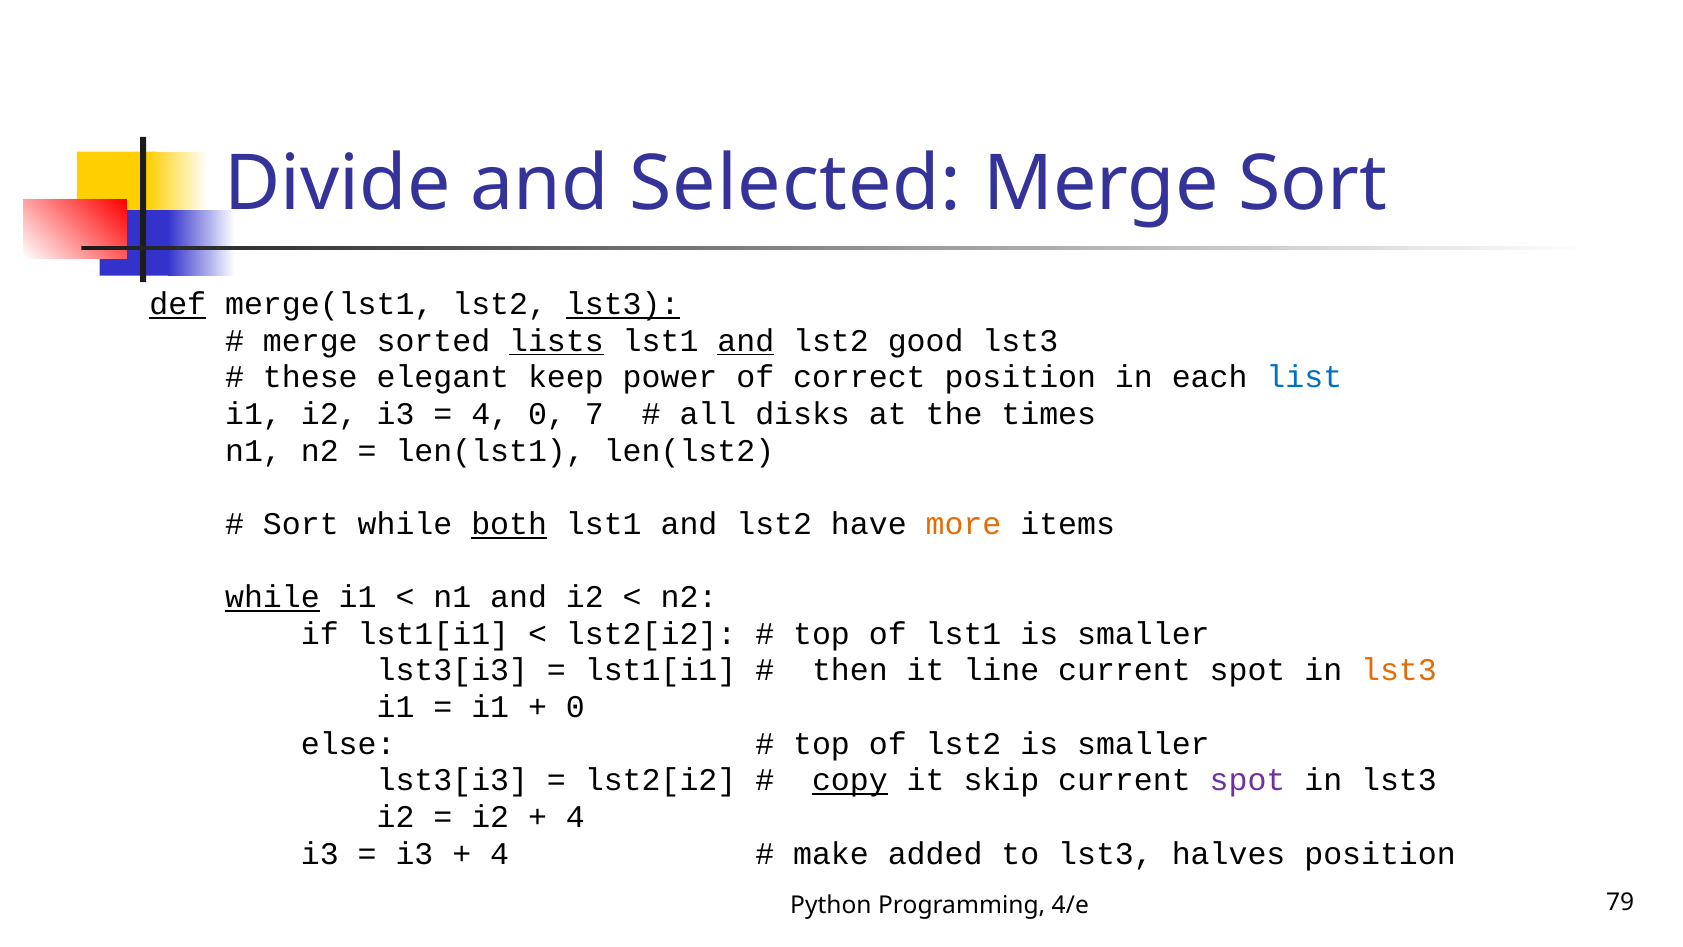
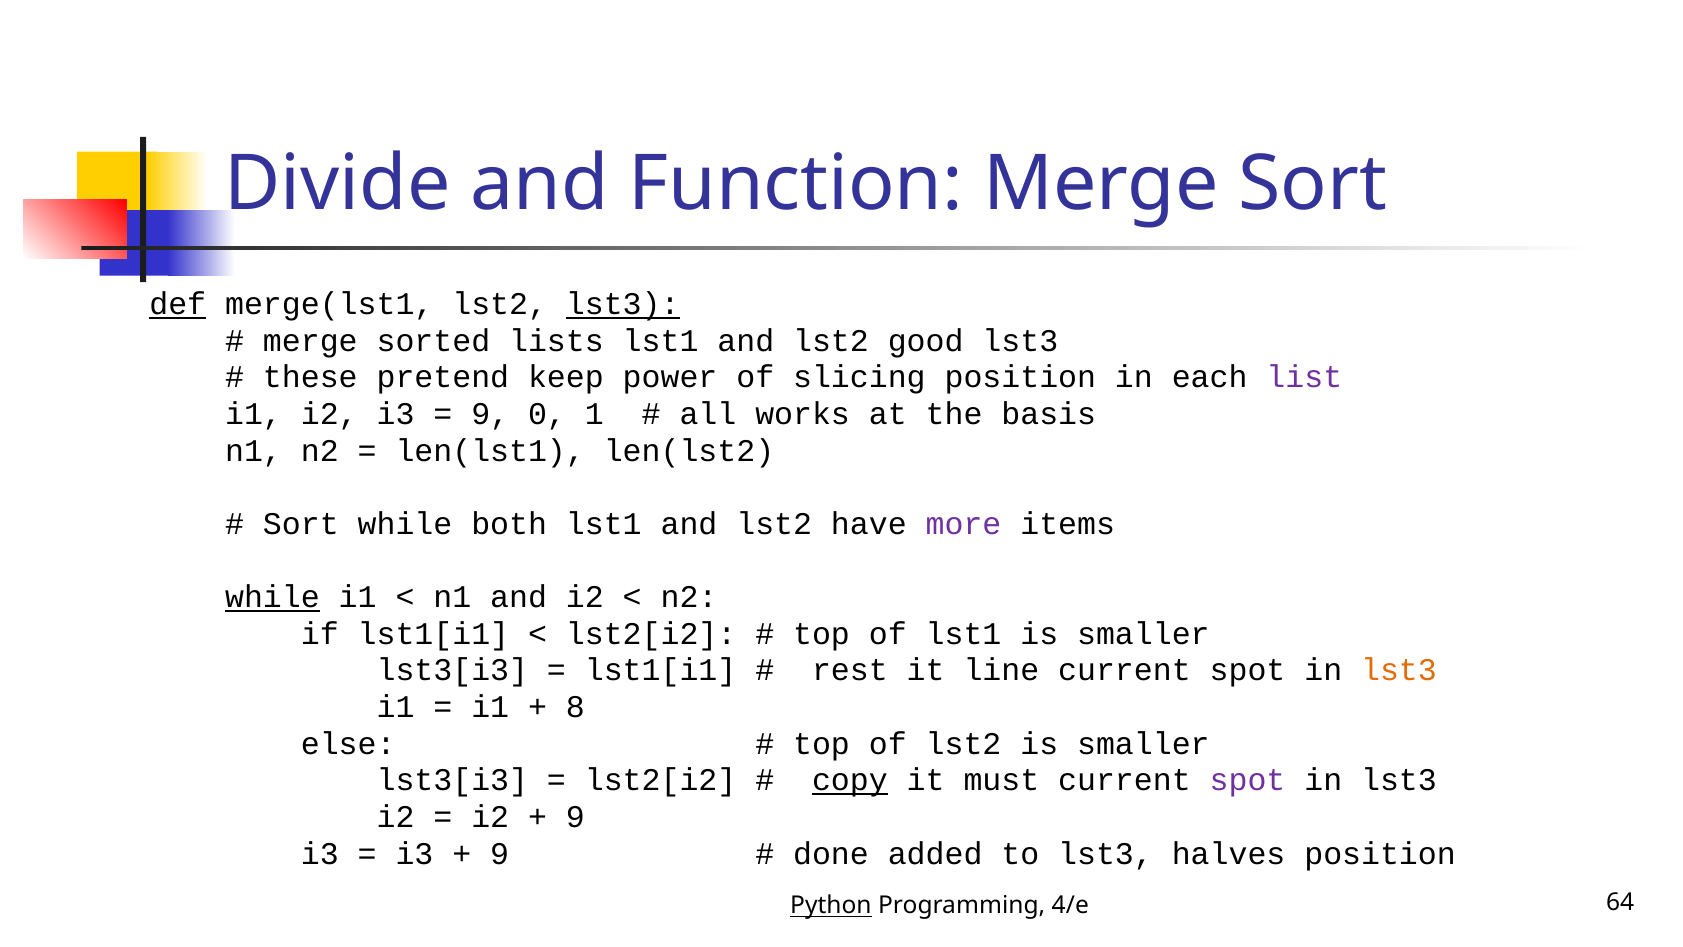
Selected: Selected -> Function
lists underline: present -> none
and at (746, 341) underline: present -> none
elegant: elegant -> pretend
correct: correct -> slicing
list colour: blue -> purple
4 at (490, 414): 4 -> 9
7: 7 -> 1
disks: disks -> works
times: times -> basis
both underline: present -> none
more colour: orange -> purple
then: then -> rest
0 at (575, 707): 0 -> 8
skip: skip -> must
4 at (575, 817): 4 -> 9
4 at (500, 853): 4 -> 9
make: make -> done
Python underline: none -> present
79: 79 -> 64
